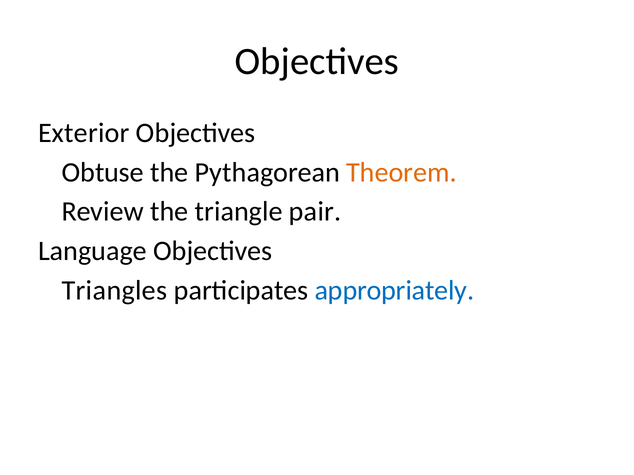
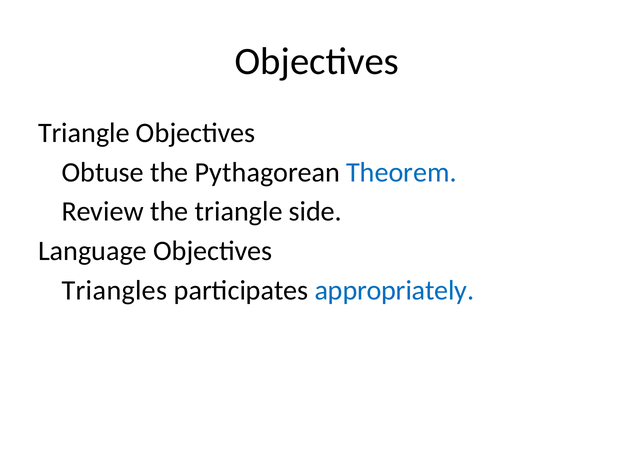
Exterior at (84, 133): Exterior -> Triangle
Theorem colour: orange -> blue
pair: pair -> side
